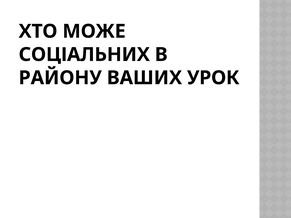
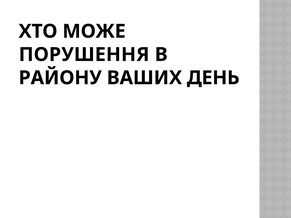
СОЦІАЛЬНИХ: СОЦІАЛЬНИХ -> ПОРУШЕННЯ
УРОК: УРОК -> ДЕНЬ
